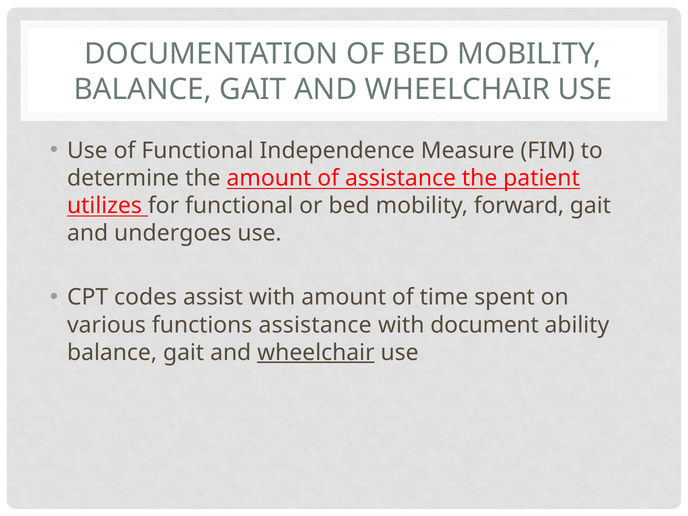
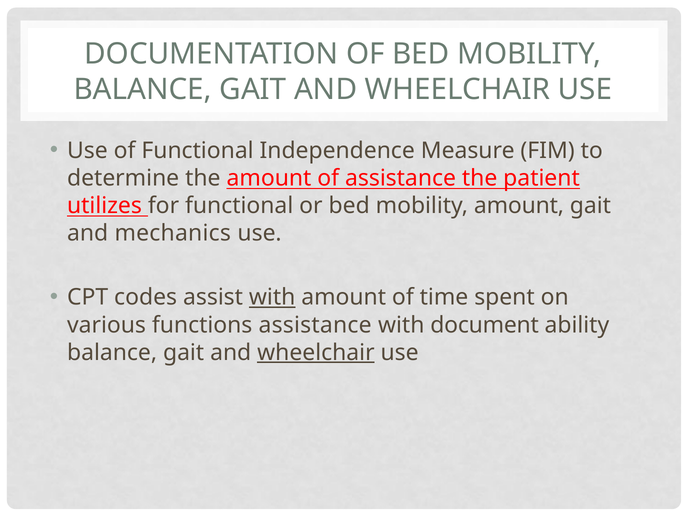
mobility forward: forward -> amount
undergoes: undergoes -> mechanics
with at (272, 297) underline: none -> present
